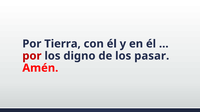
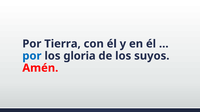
por at (32, 56) colour: red -> blue
digno: digno -> gloria
pasar: pasar -> suyos
